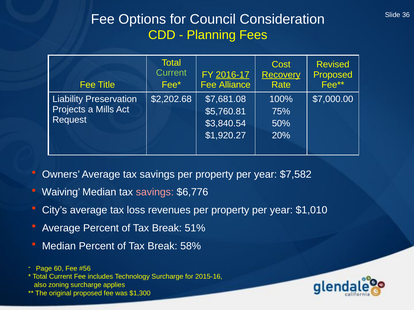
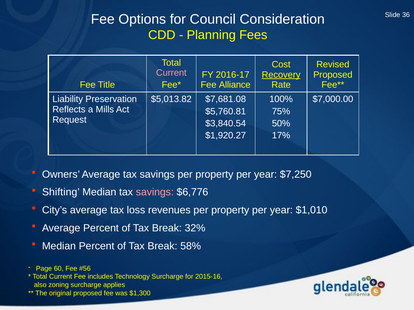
Current at (171, 73) colour: light green -> pink
2016-17 underline: present -> none
$2,202.68: $2,202.68 -> $5,013.82
Projects: Projects -> Reflects
20%: 20% -> 17%
$7,582: $7,582 -> $7,250
Waiving: Waiving -> Shifting
51%: 51% -> 32%
